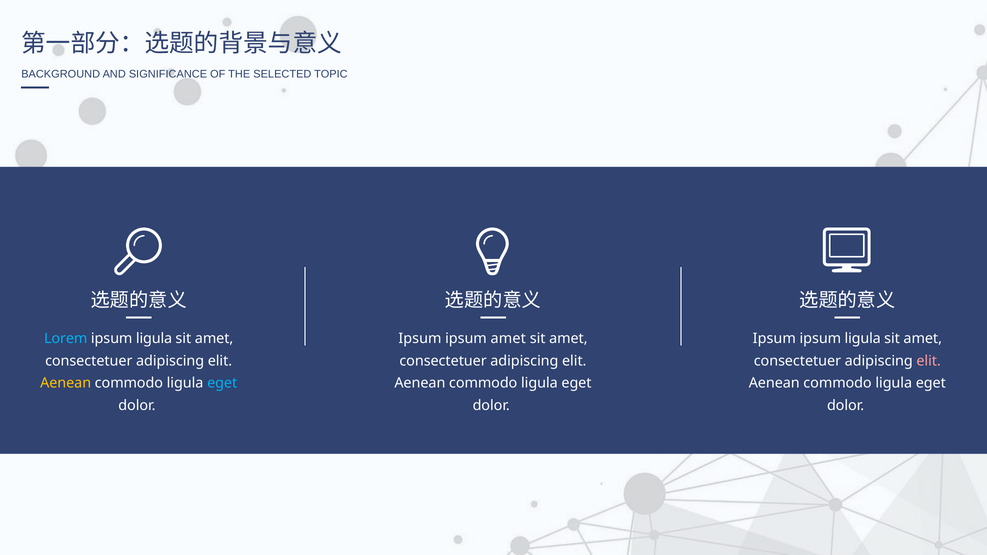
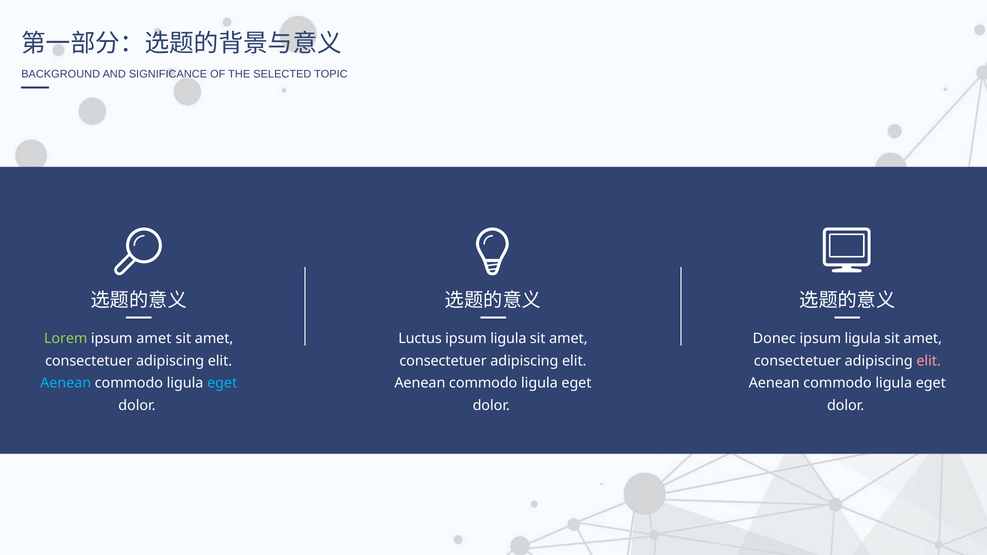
Lorem colour: light blue -> light green
ligula at (154, 339): ligula -> amet
Ipsum at (420, 339): Ipsum -> Luctus
amet at (508, 339): amet -> ligula
Ipsum at (774, 339): Ipsum -> Donec
Aenean at (66, 383) colour: yellow -> light blue
